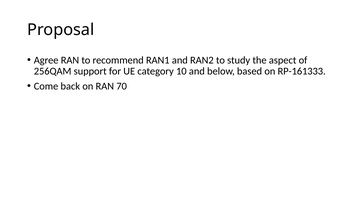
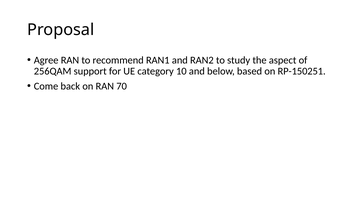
RP-161333: RP-161333 -> RP-150251
